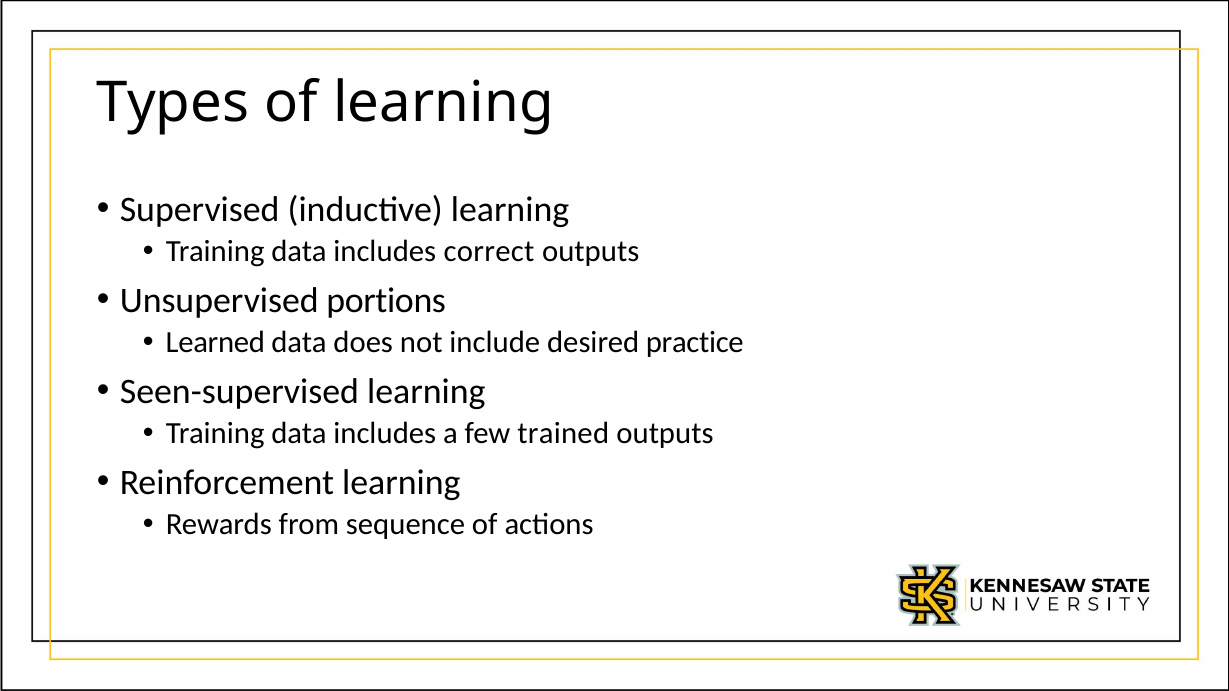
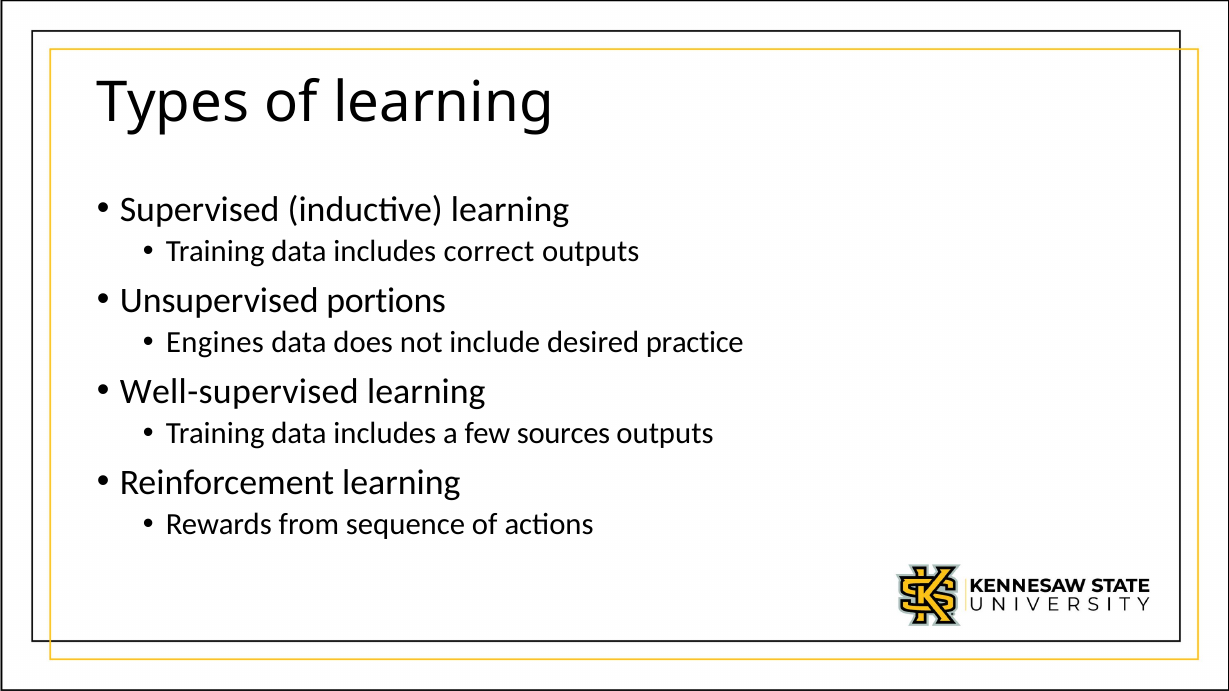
Learned: Learned -> Engines
Seen-supervised: Seen-supervised -> Well-supervised
trained: trained -> sources
